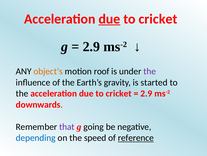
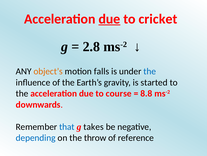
2.9 at (91, 46): 2.9 -> 2.8
roof: roof -> falls
the at (150, 71) colour: purple -> blue
cricket at (119, 93): cricket -> course
2.9 at (146, 93): 2.9 -> 8.8
that colour: purple -> blue
going: going -> takes
speed: speed -> throw
reference underline: present -> none
